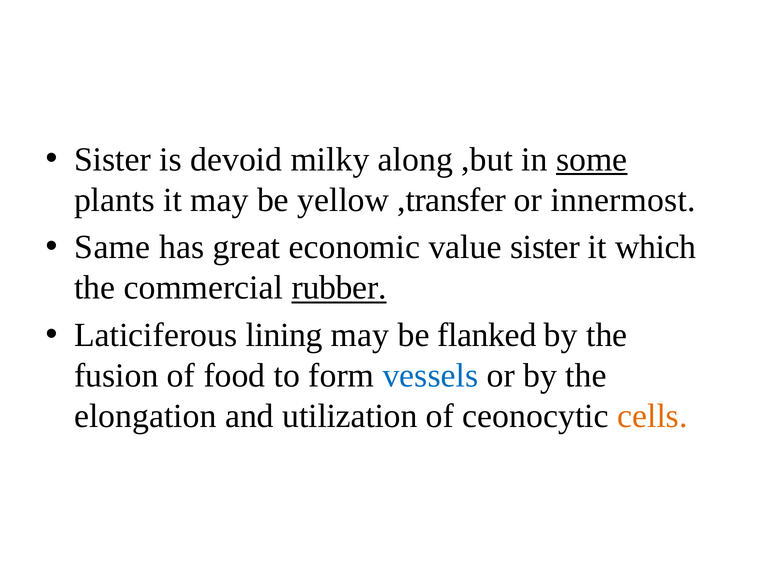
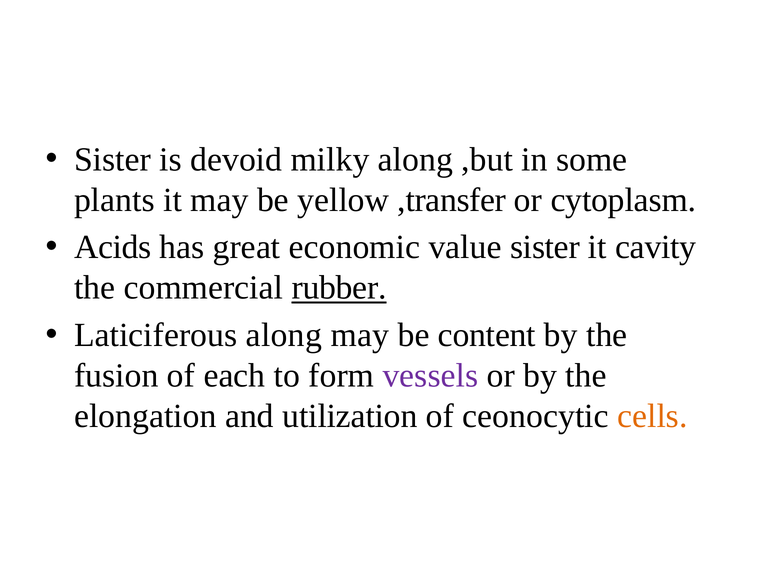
some underline: present -> none
innermost: innermost -> cytoplasm
Same: Same -> Acids
which: which -> cavity
Laticiferous lining: lining -> along
flanked: flanked -> content
food: food -> each
vessels colour: blue -> purple
